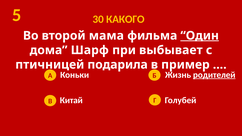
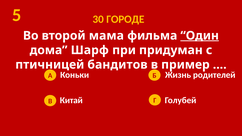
КАКОГО: КАКОГО -> ГОРОДЕ
выбывает: выбывает -> придуман
подарила: подарила -> бандитов
родителей underline: present -> none
